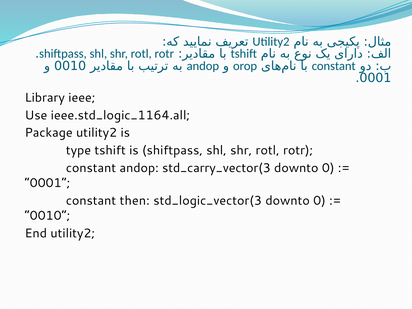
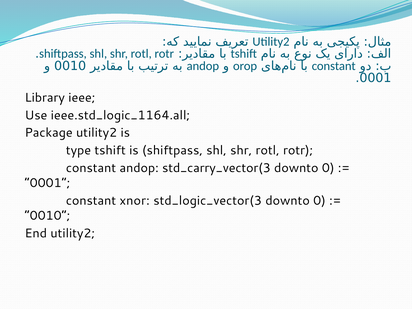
then: then -> xnor
